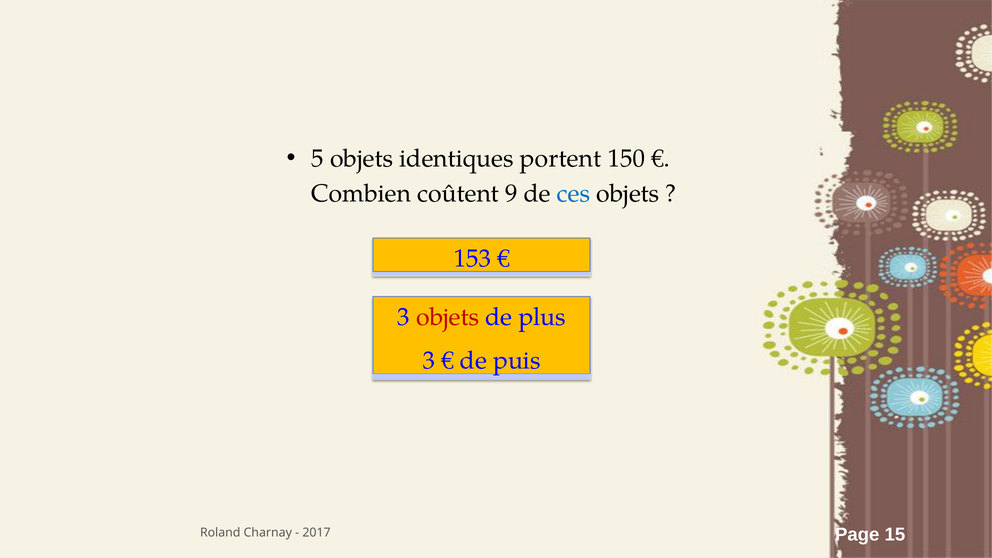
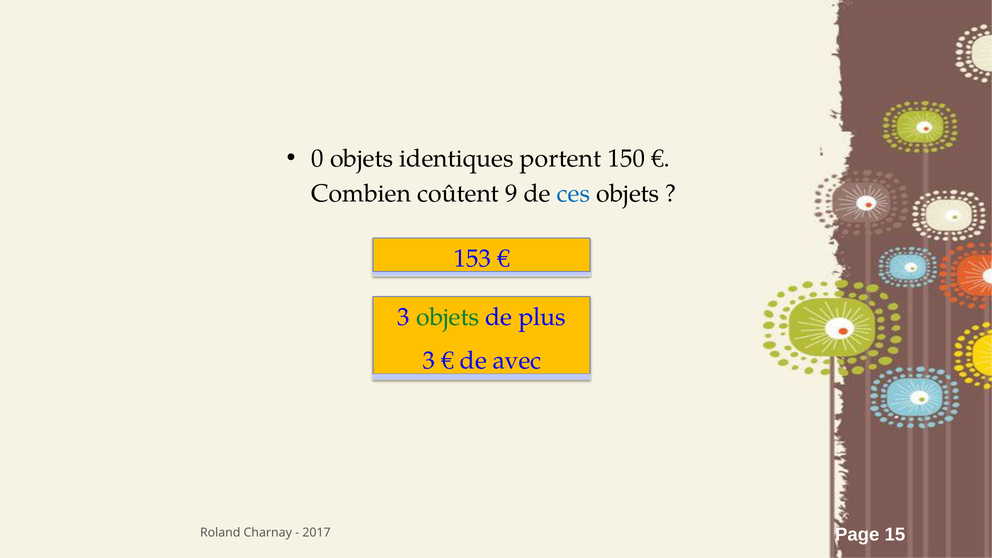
5: 5 -> 0
objets at (448, 317) colour: red -> green
puis: puis -> avec
